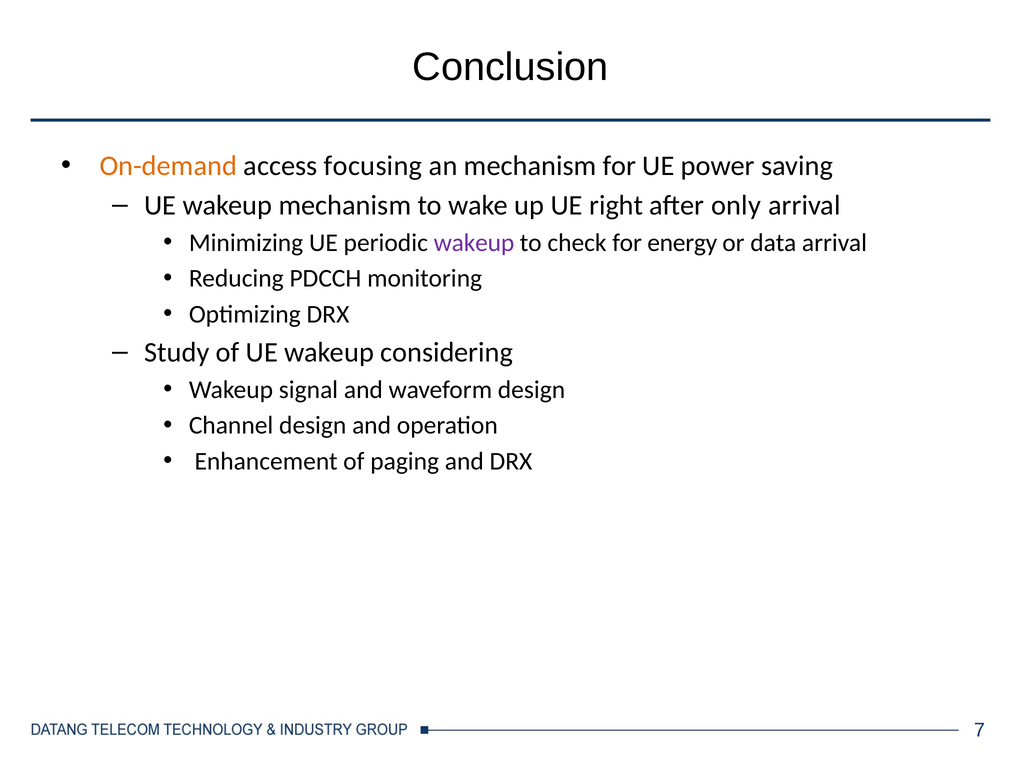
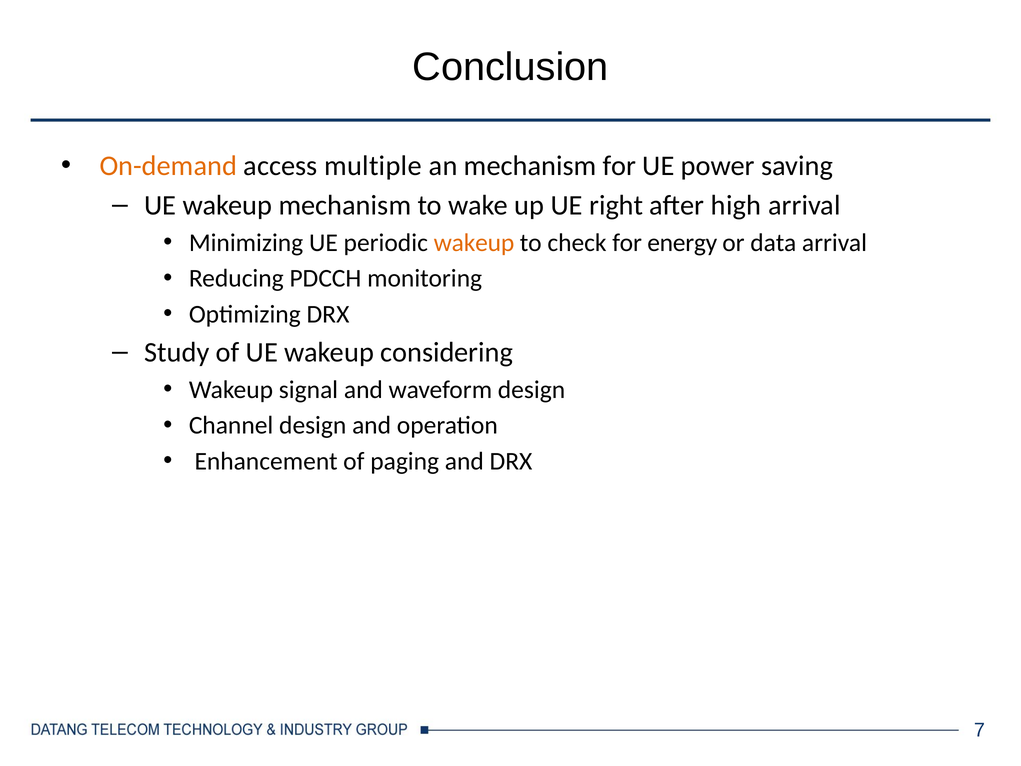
focusing: focusing -> multiple
only: only -> high
wakeup at (474, 243) colour: purple -> orange
